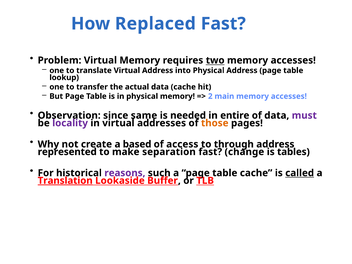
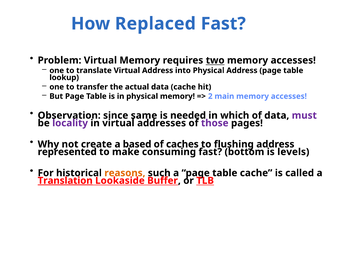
entire: entire -> which
those colour: orange -> purple
access: access -> caches
through: through -> flushing
separation: separation -> consuming
change: change -> bottom
tables: tables -> levels
reasons colour: purple -> orange
called underline: present -> none
